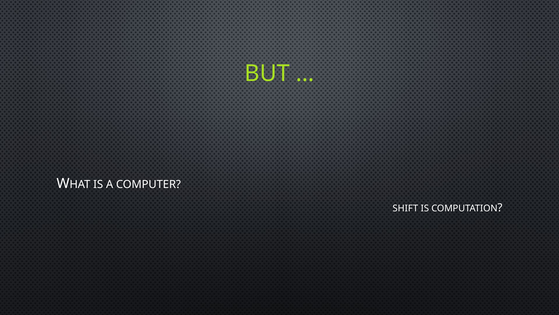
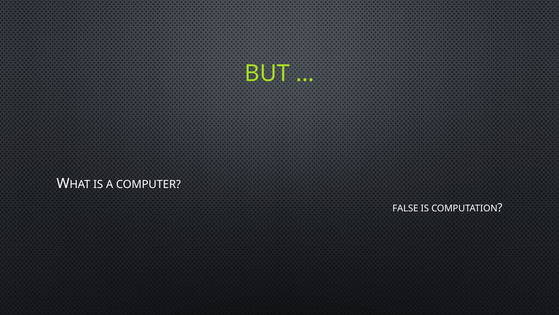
SHIFT: SHIFT -> FALSE
